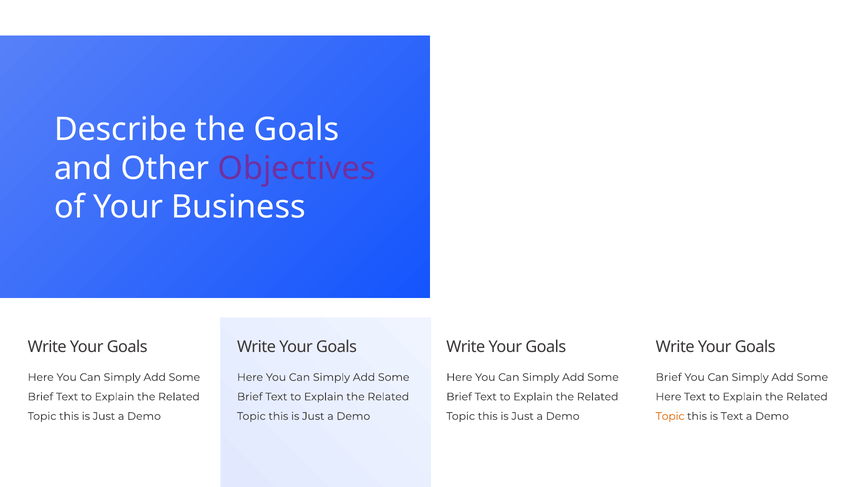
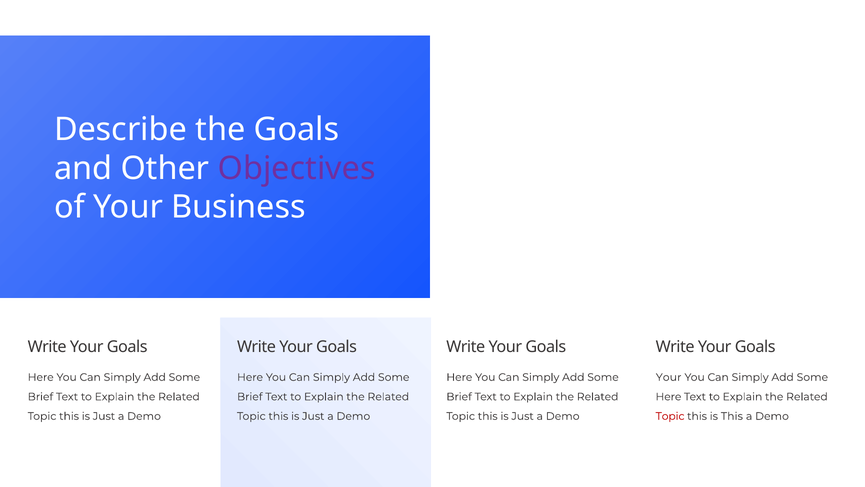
Brief at (669, 377): Brief -> Your
Topic at (670, 416) colour: orange -> red
is Text: Text -> This
